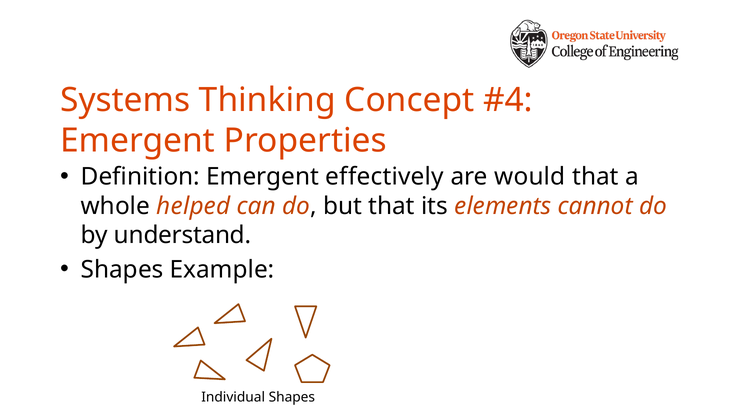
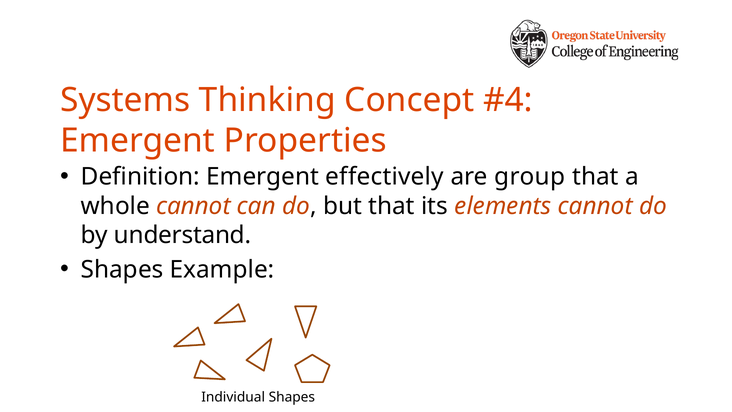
would: would -> group
whole helped: helped -> cannot
